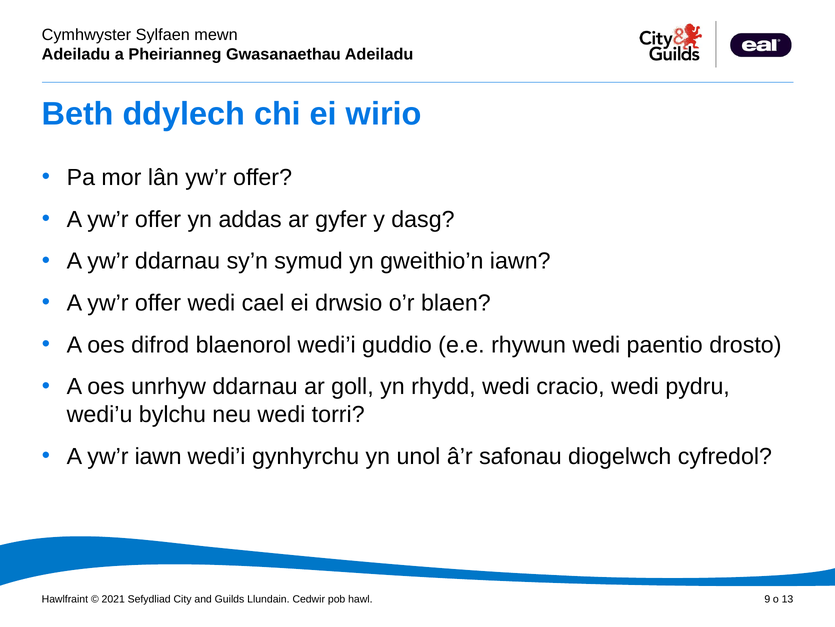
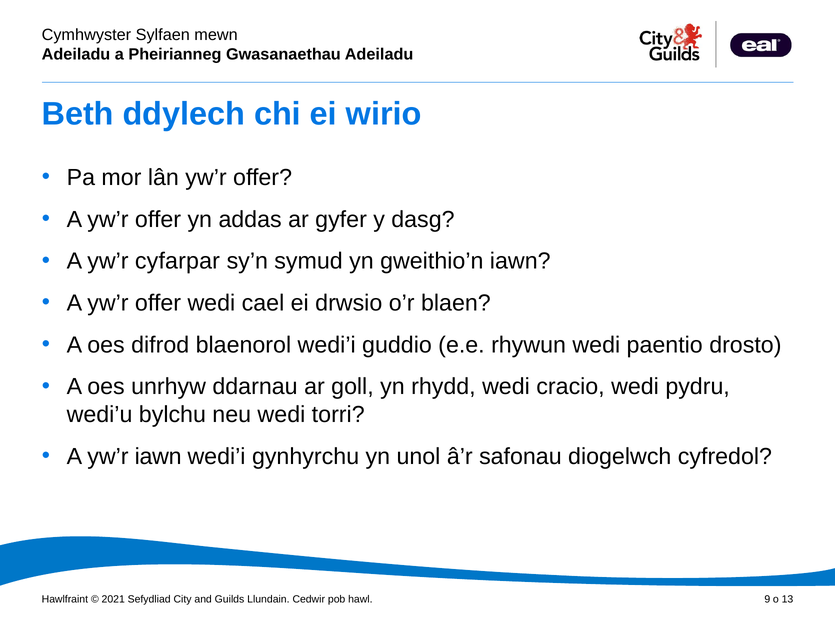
yw’r ddarnau: ddarnau -> cyfarpar
